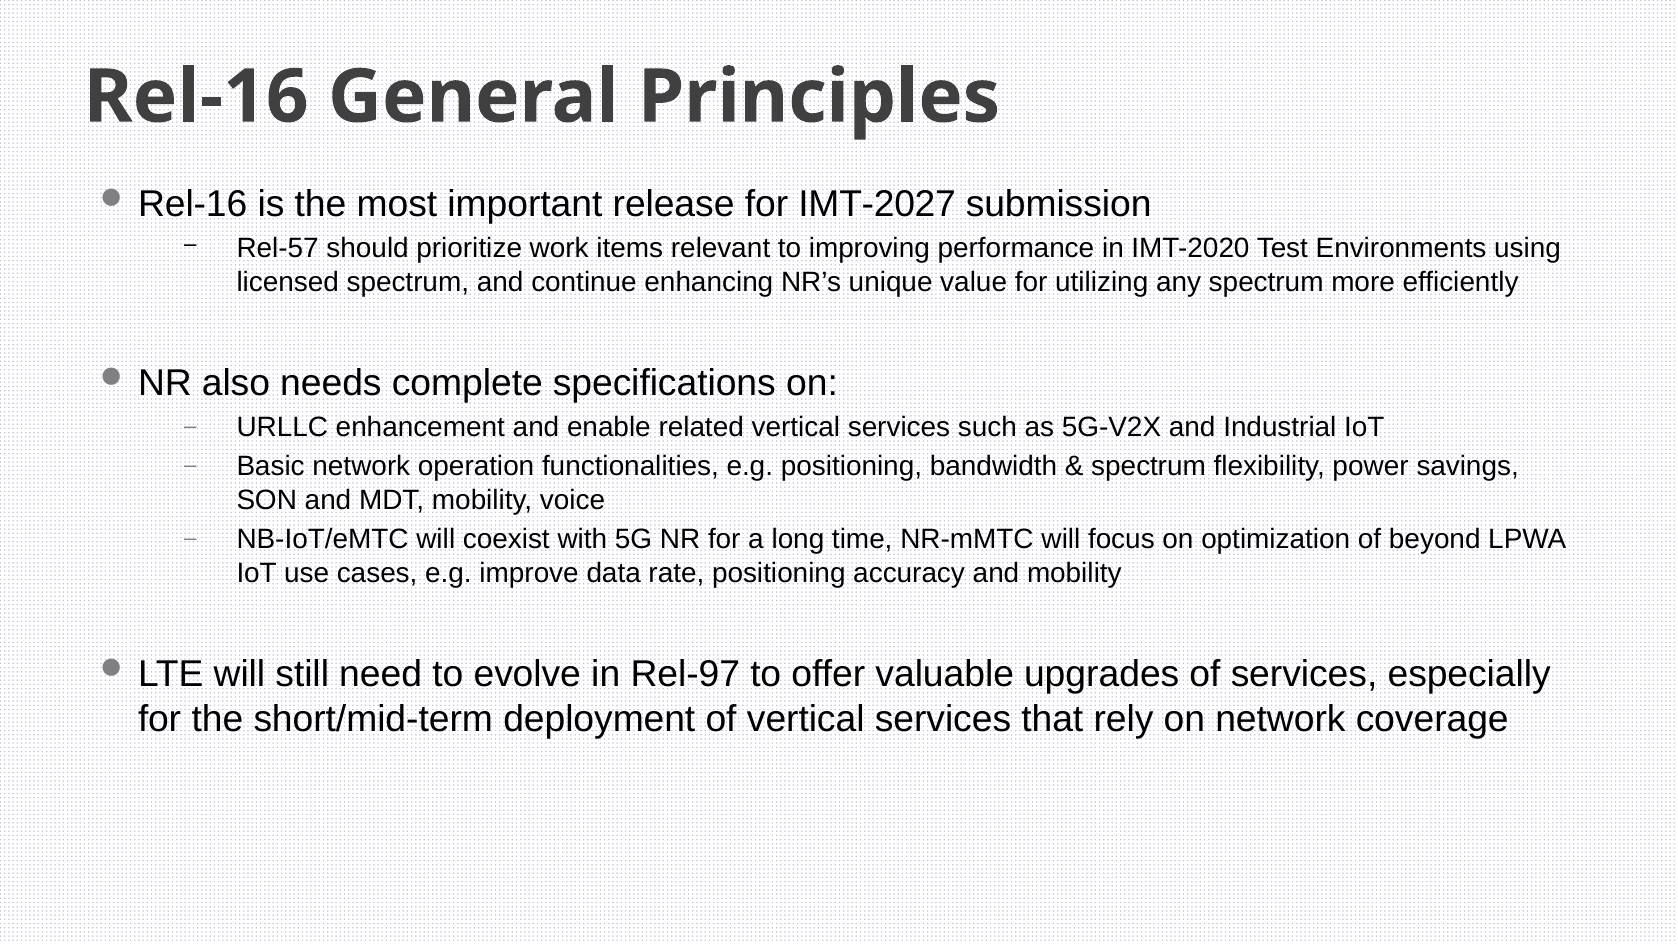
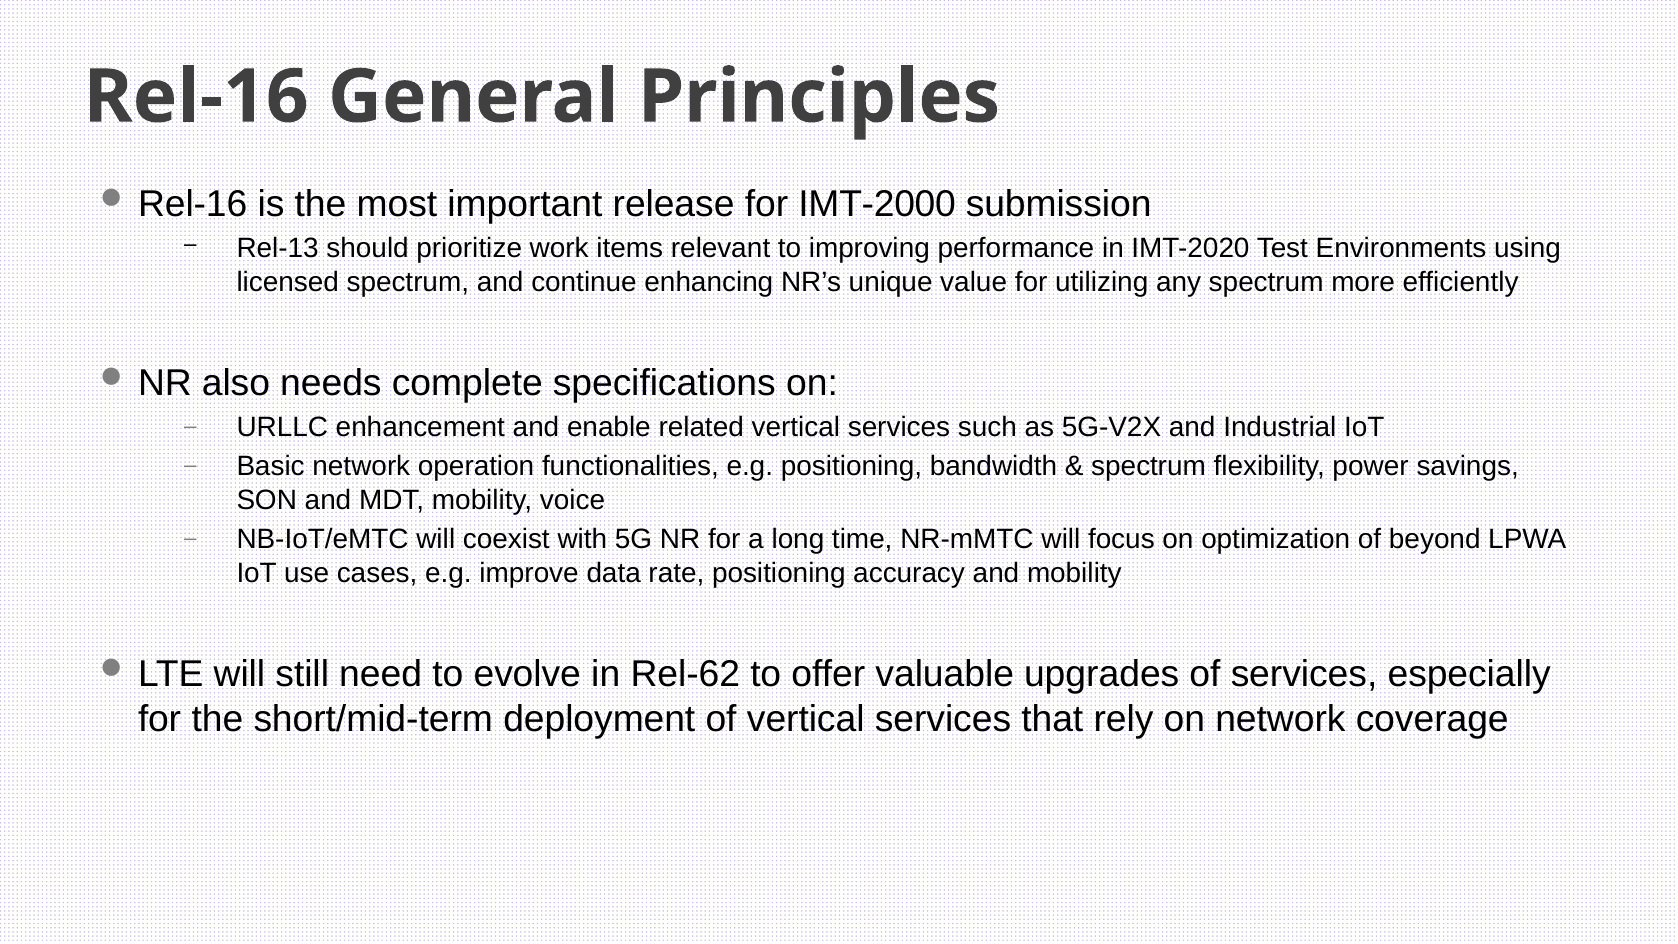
IMT-2027: IMT-2027 -> IMT-2000
Rel-57: Rel-57 -> Rel-13
Rel-97: Rel-97 -> Rel-62
